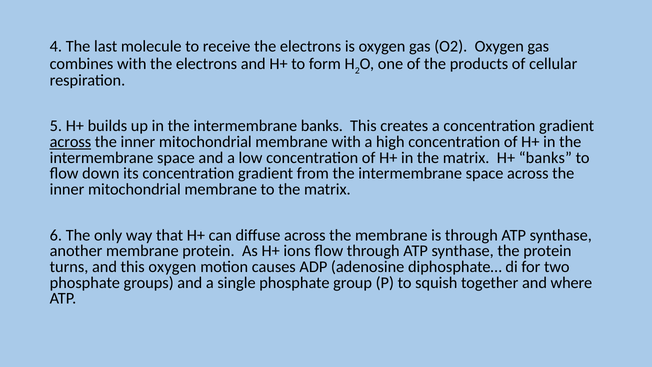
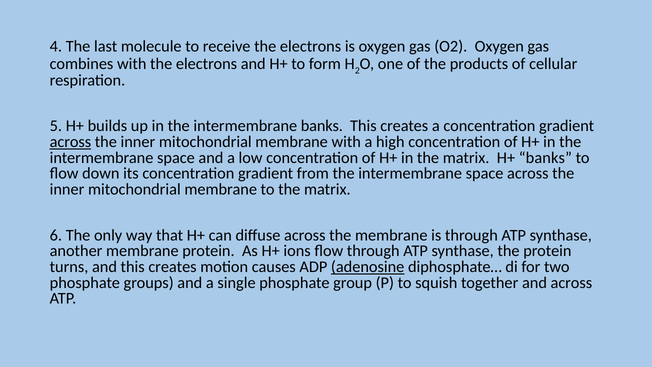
and this oxygen: oxygen -> creates
adenosine underline: none -> present
and where: where -> across
